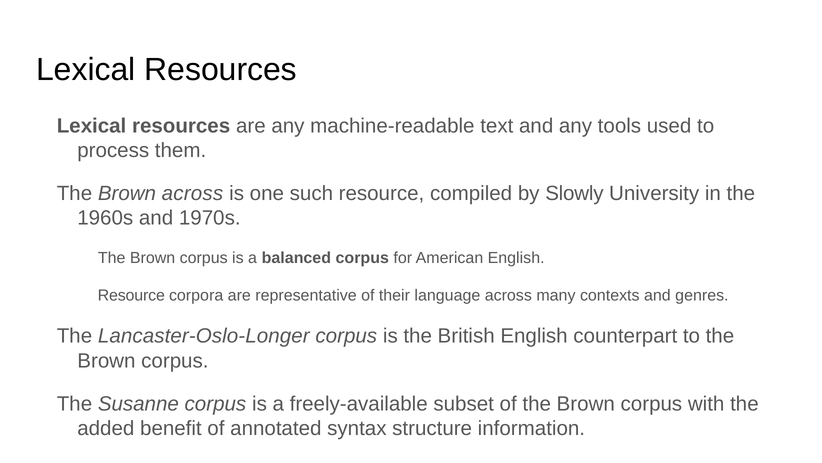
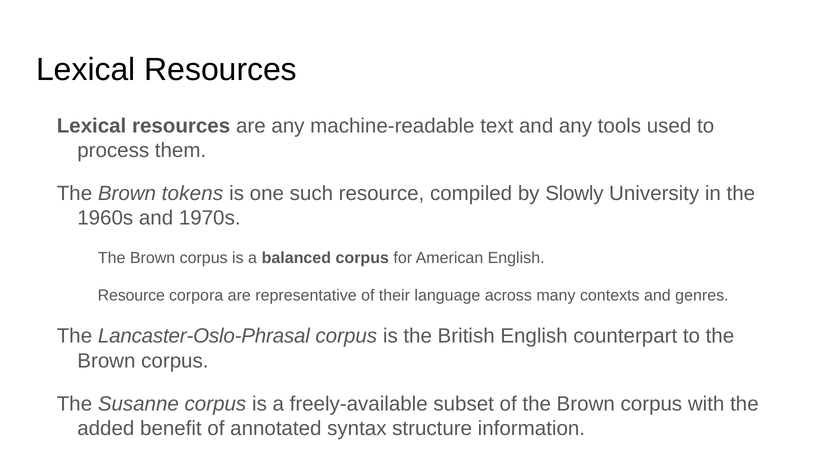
Brown across: across -> tokens
Lancaster-Oslo-Longer: Lancaster-Oslo-Longer -> Lancaster-Oslo-Phrasal
